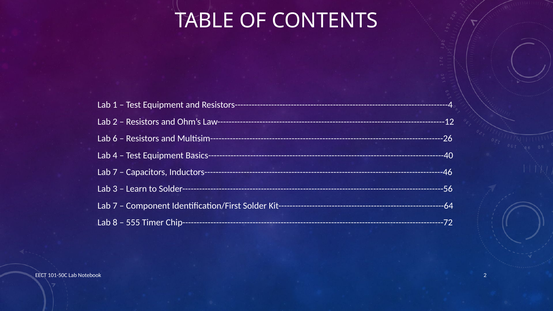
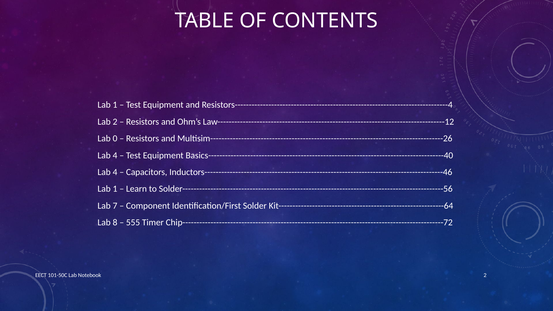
6: 6 -> 0
7 at (115, 172): 7 -> 4
3 at (115, 189): 3 -> 1
